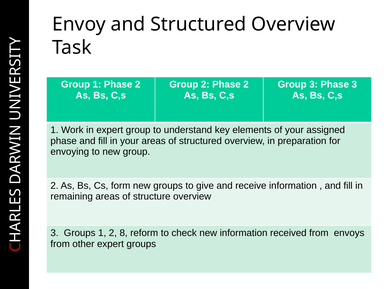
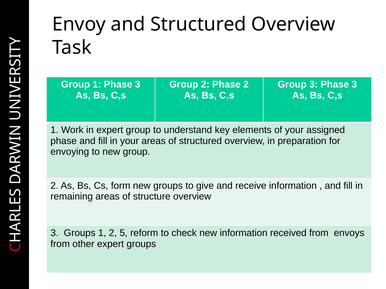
1 Phase 2: 2 -> 3
8: 8 -> 5
